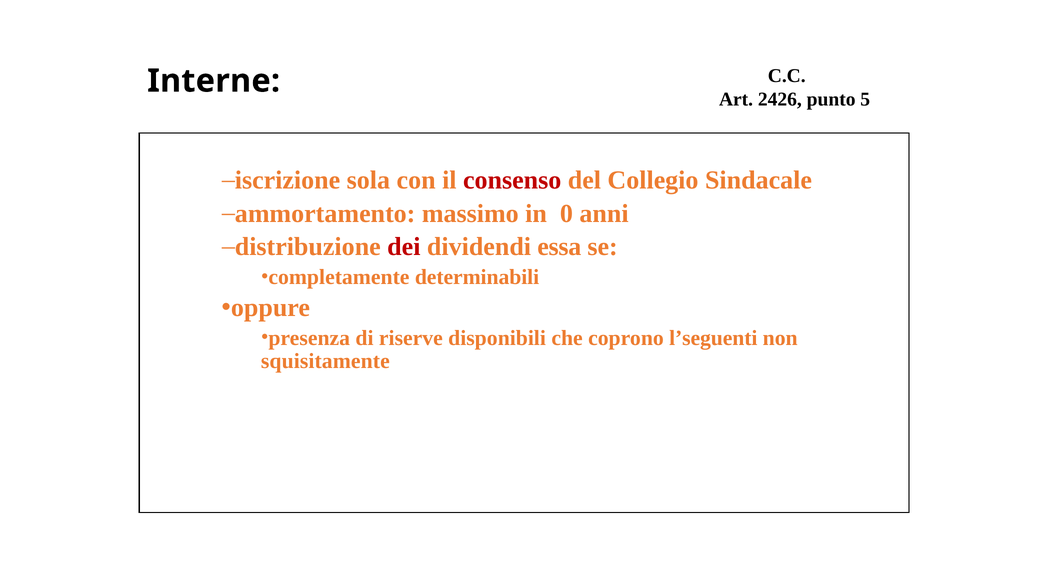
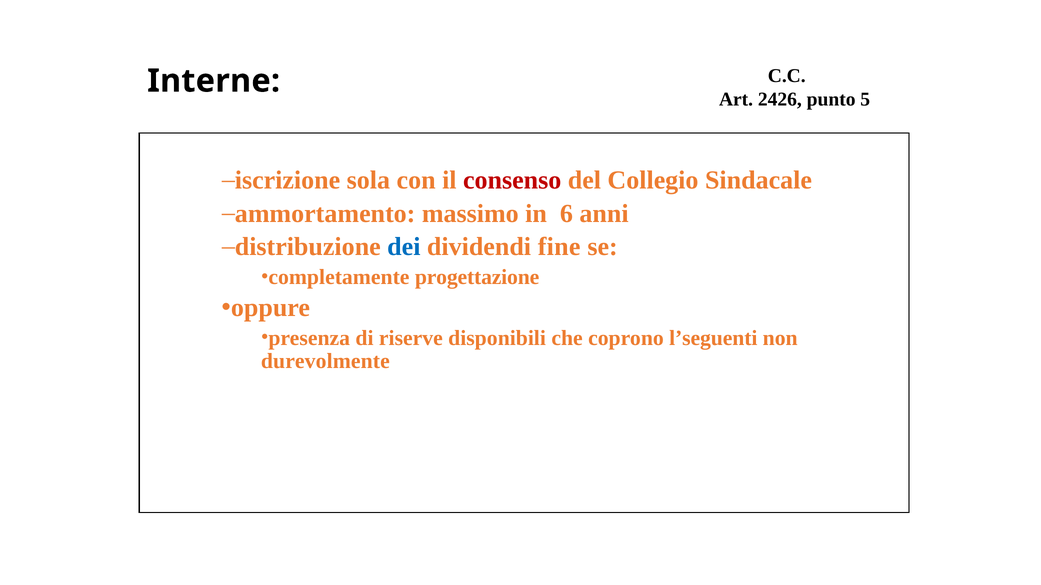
0: 0 -> 6
dei colour: red -> blue
essa: essa -> fine
determinabili: determinabili -> progettazione
squisitamente: squisitamente -> durevolmente
